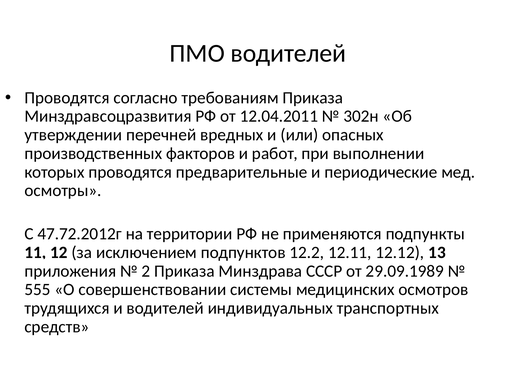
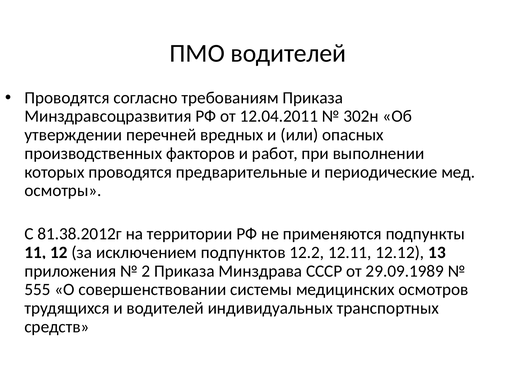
47.72.2012г: 47.72.2012г -> 81.38.2012г
